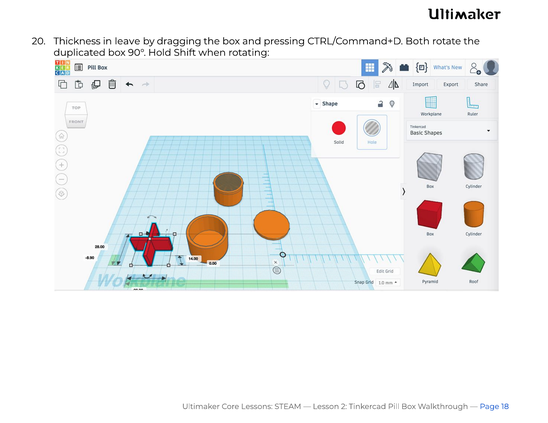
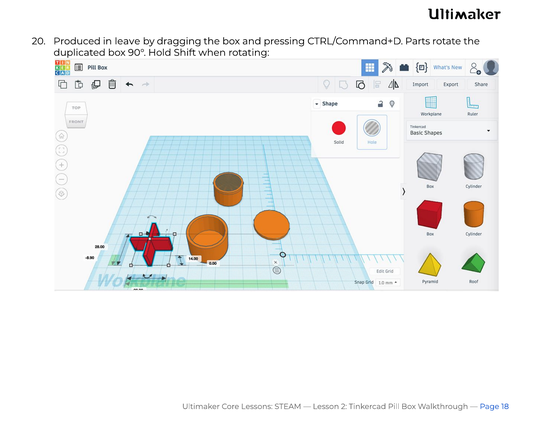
Thickness: Thickness -> Produced
Both: Both -> Parts
